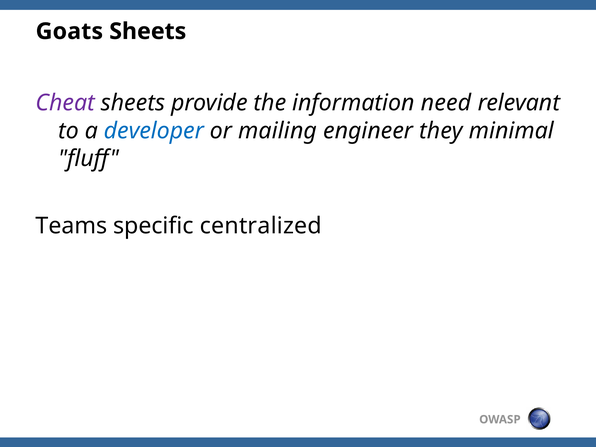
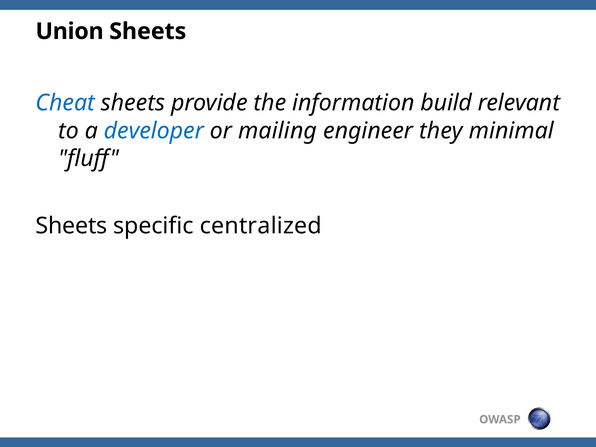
Goats: Goats -> Union
Cheat colour: purple -> blue
need: need -> build
Teams at (71, 226): Teams -> Sheets
